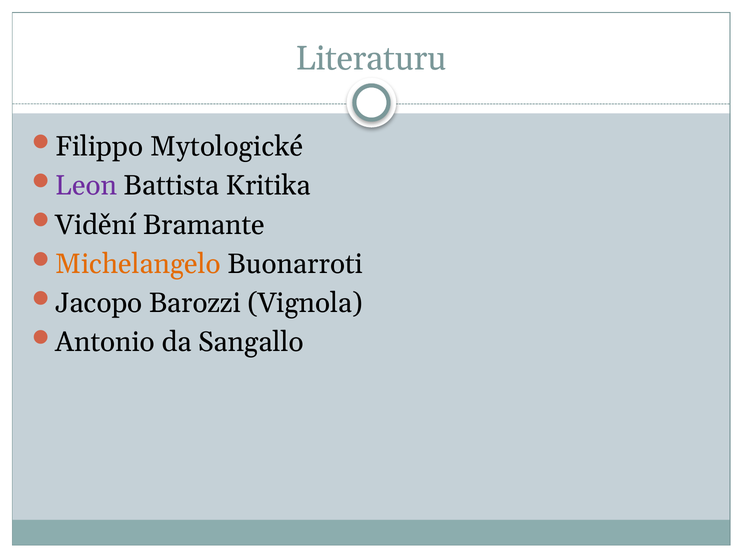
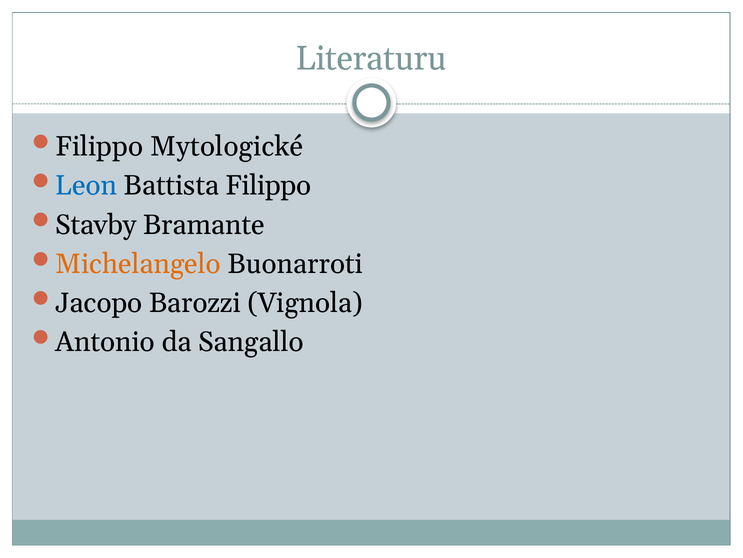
Leon colour: purple -> blue
Battista Kritika: Kritika -> Filippo
Vidění: Vidění -> Stavby
